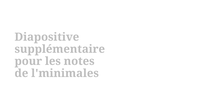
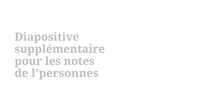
l'minimales: l'minimales -> l'personnes
